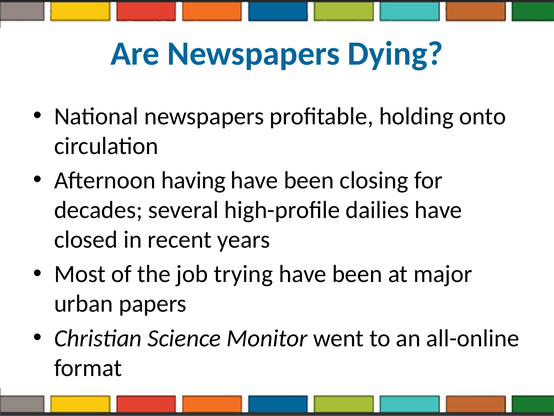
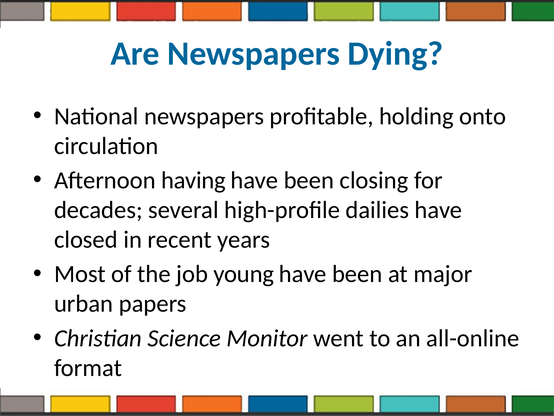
trying: trying -> young
